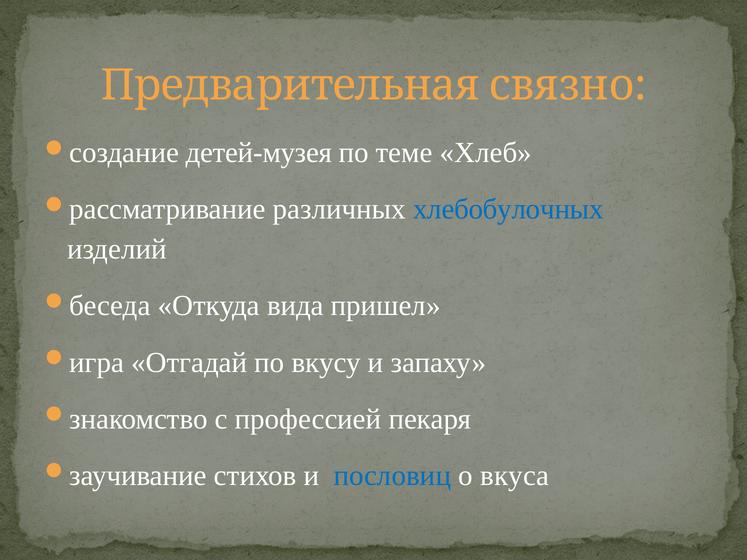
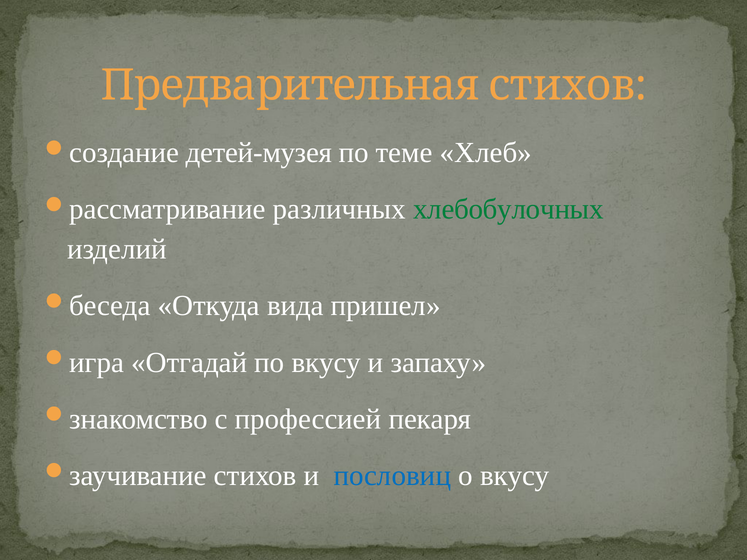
Предварительная связно: связно -> стихов
хлебобулочных colour: blue -> green
о вкуса: вкуса -> вкусу
